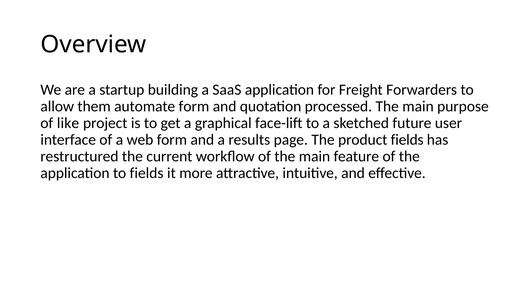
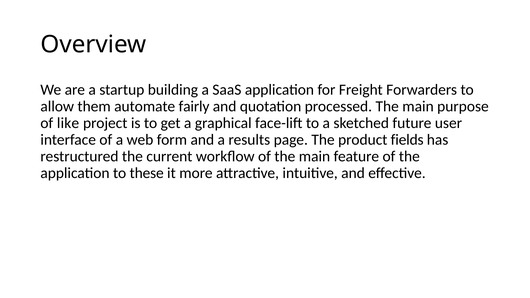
automate form: form -> fairly
to fields: fields -> these
